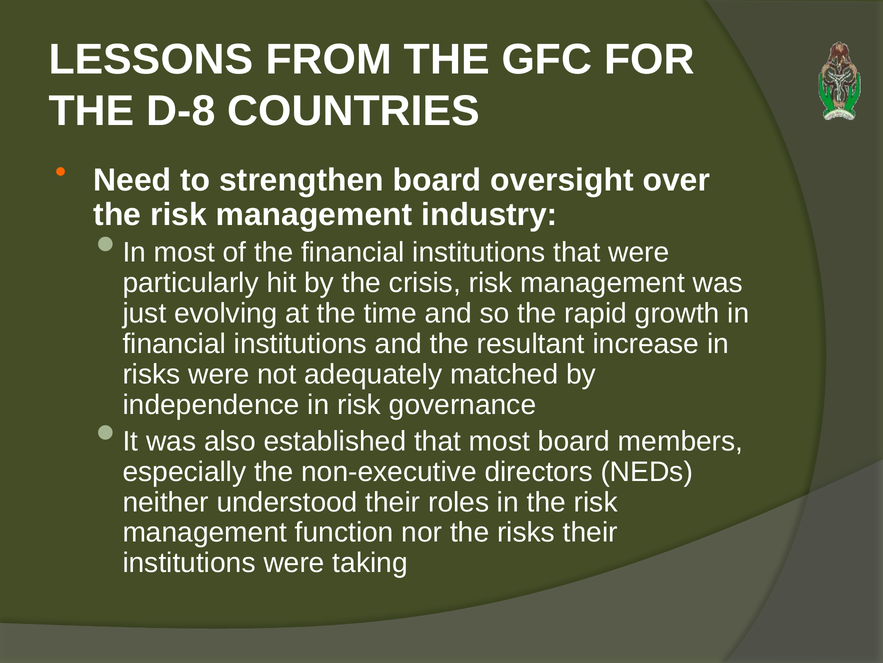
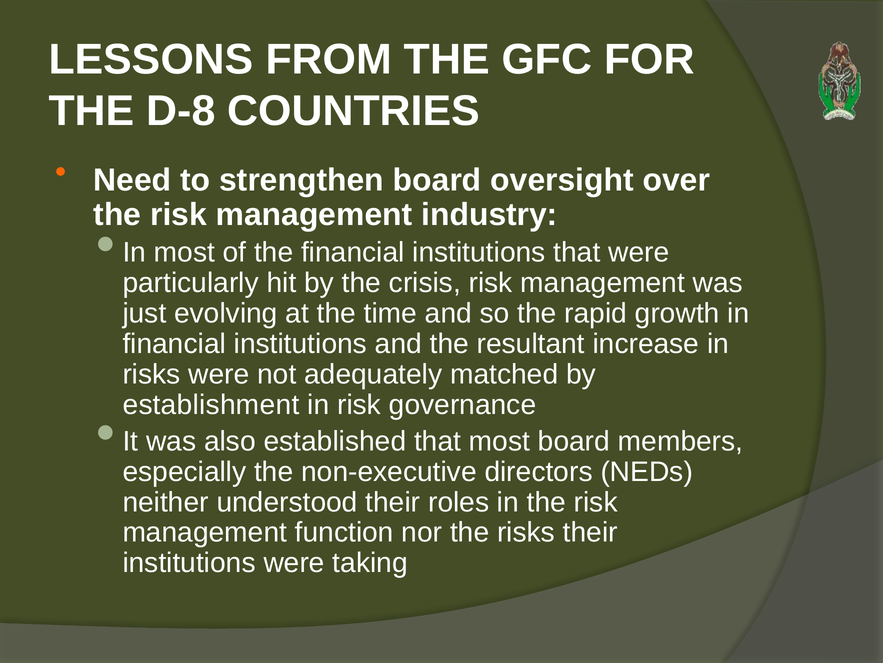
independence: independence -> establishment
